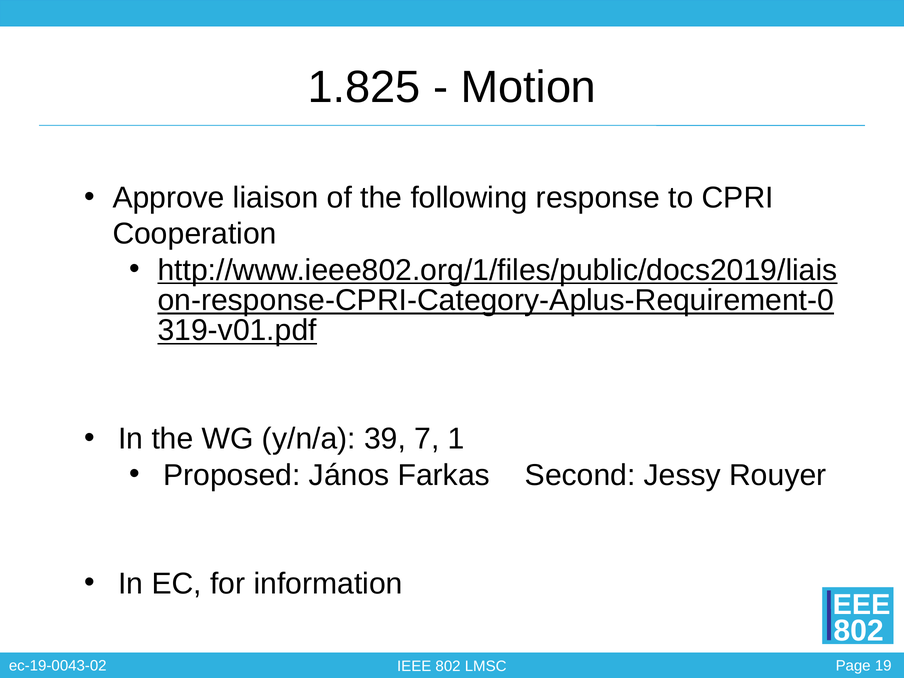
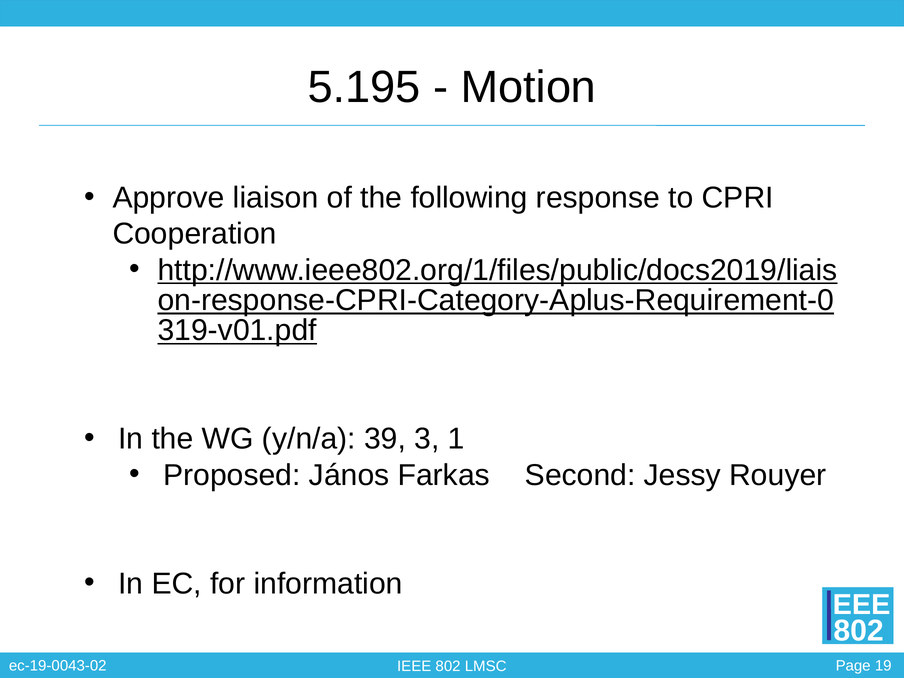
1.825: 1.825 -> 5.195
7: 7 -> 3
